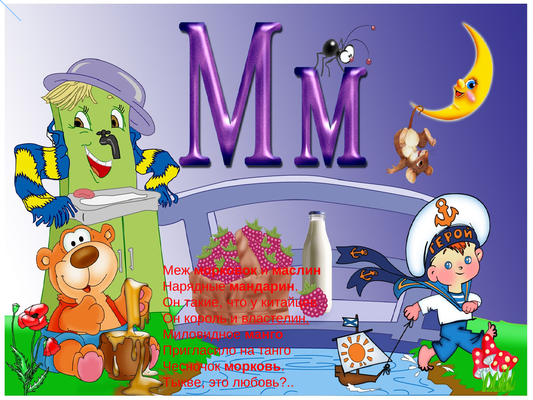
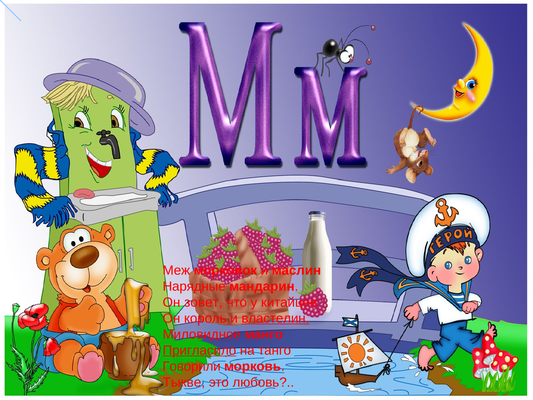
такие: такие -> зовет
Пригласило underline: none -> present
Чесночок: Чесночок -> Говорили
